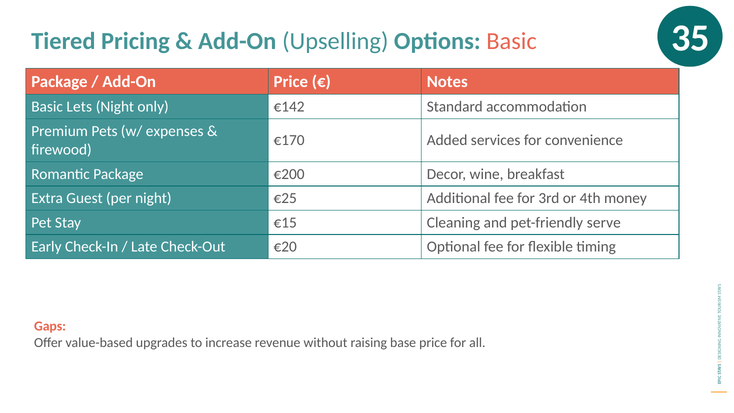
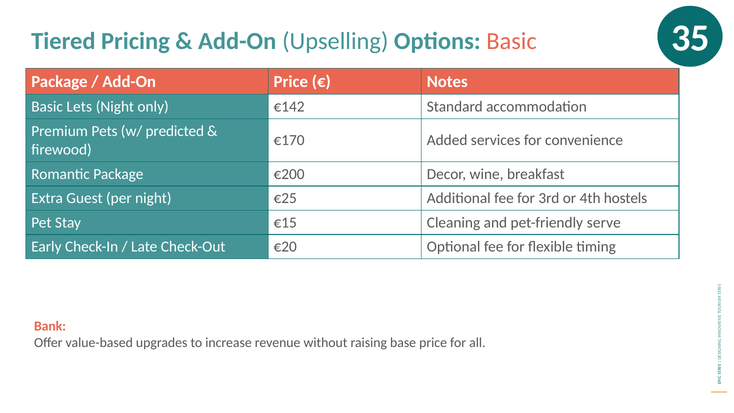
expenses: expenses -> predicted
money: money -> hostels
Gaps: Gaps -> Bank
